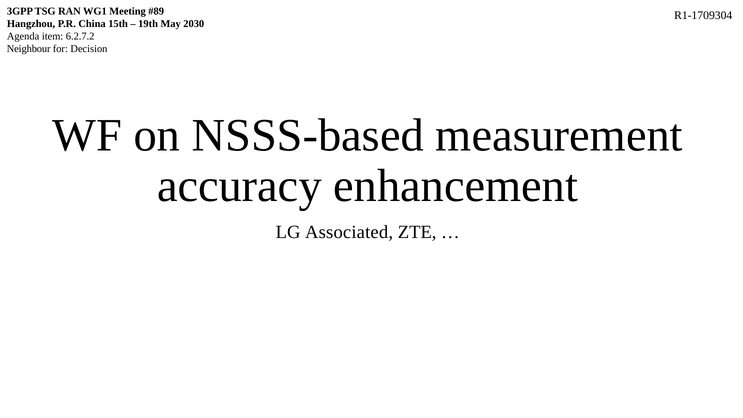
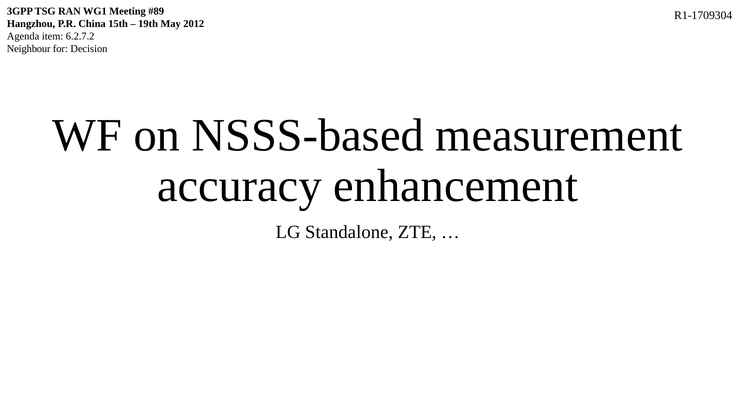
2030: 2030 -> 2012
Associated: Associated -> Standalone
